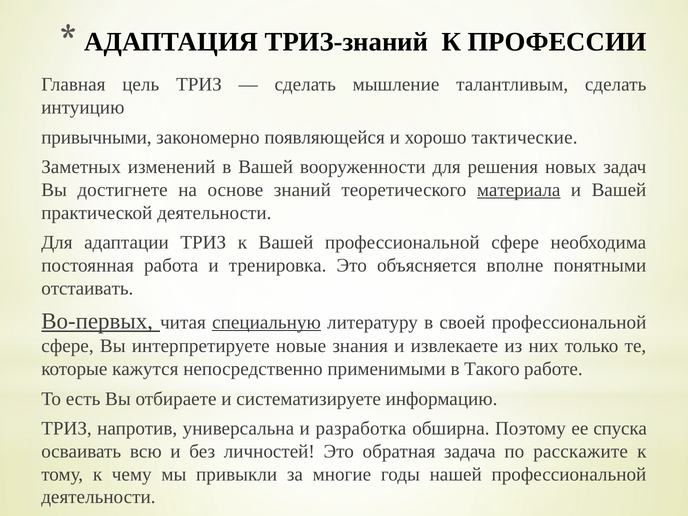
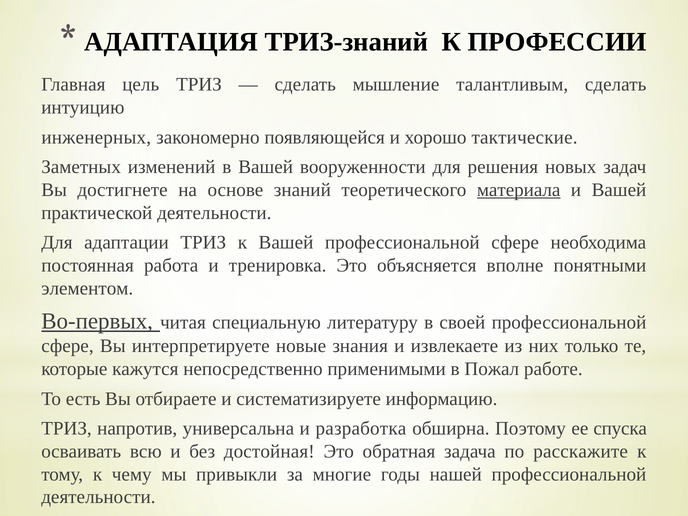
привычными: привычными -> инженерных
отстаивать: отстаивать -> элементом
специальную underline: present -> none
Такого: Такого -> Пожал
личностей: личностей -> достойная
